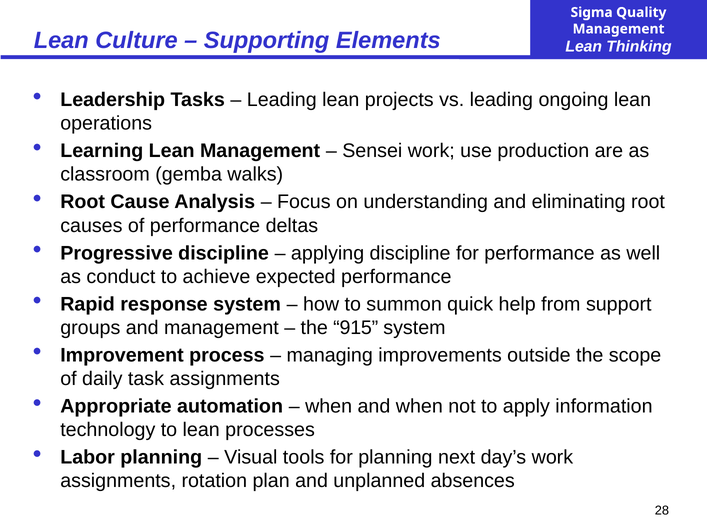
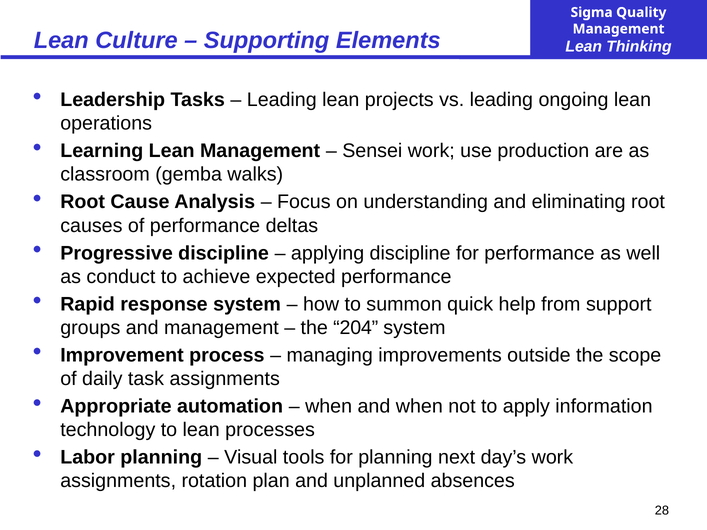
915: 915 -> 204
